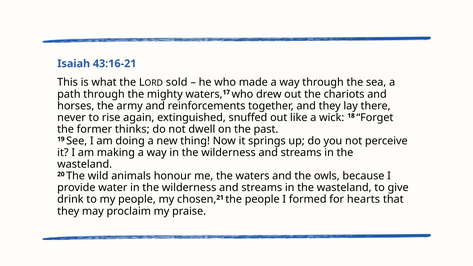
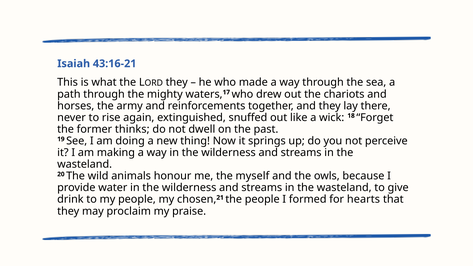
sold at (177, 82): sold -> they
waters: waters -> myself
